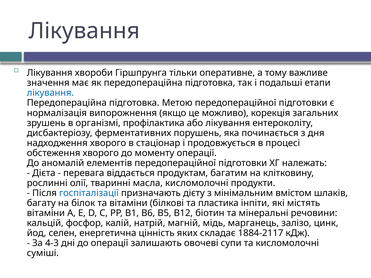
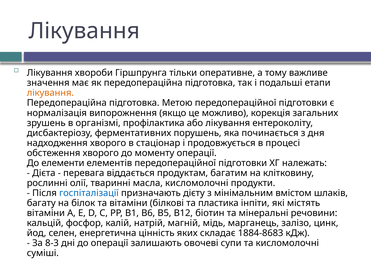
лікування at (50, 93) colour: blue -> orange
аномалій: аномалій -> елементи
1884-2117: 1884-2117 -> 1884-8683
4-3: 4-3 -> 8-3
